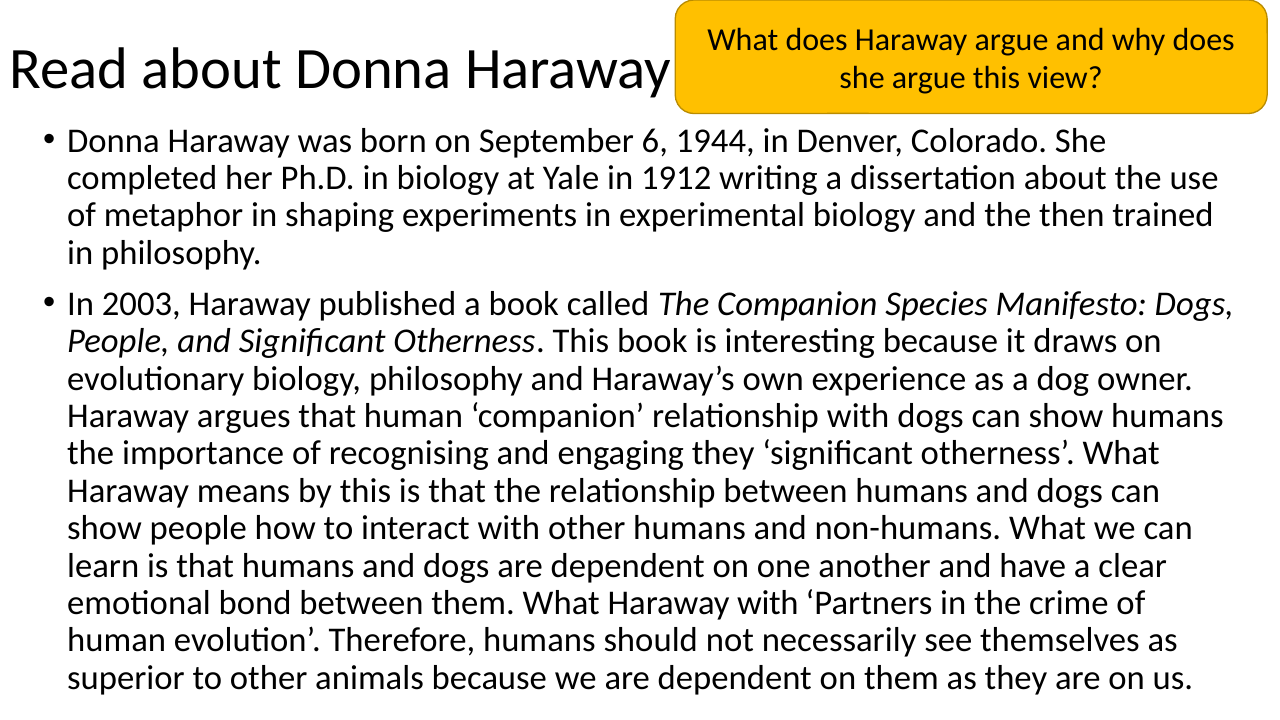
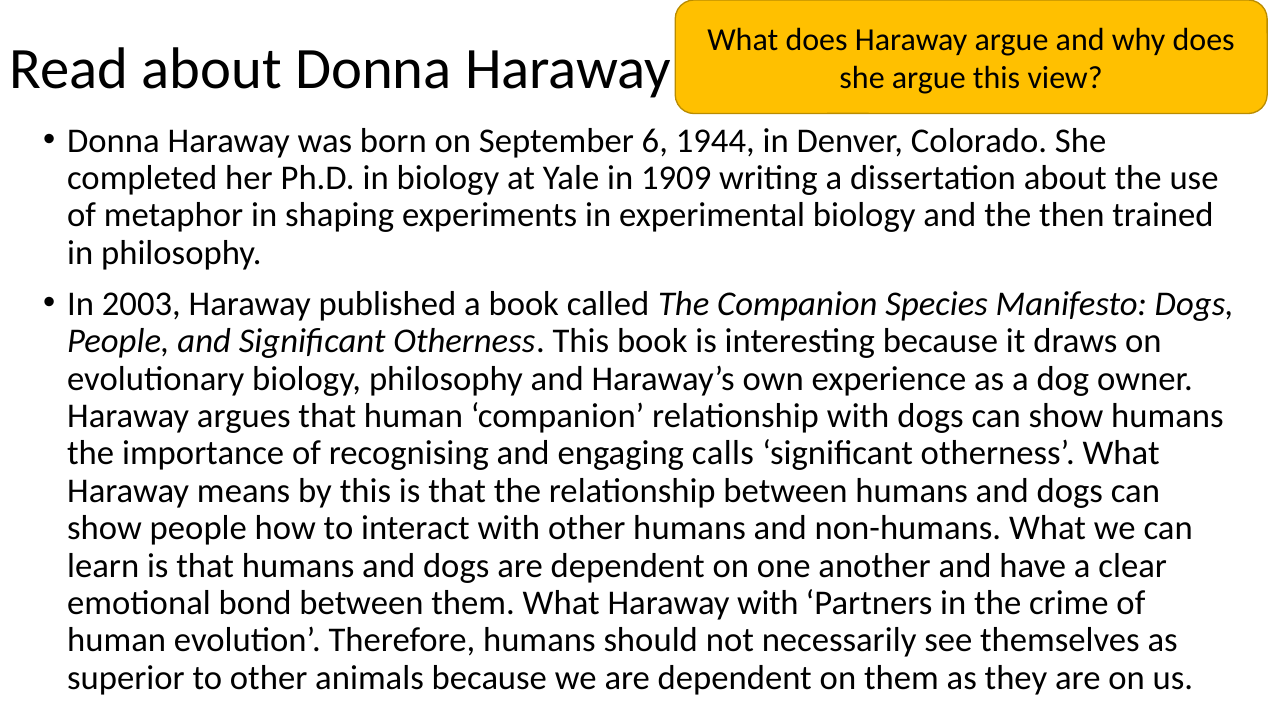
1912: 1912 -> 1909
engaging they: they -> calls
